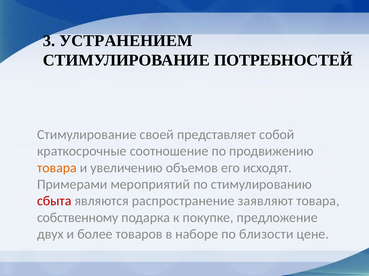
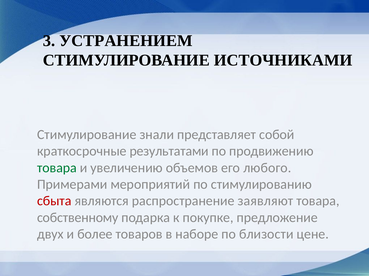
ПОТРЕБНОСТЕЙ: ПОТРЕБНОСТЕЙ -> ИСТОЧНИКАМИ
своей: своей -> знали
соотношение: соотношение -> результатами
товара at (57, 168) colour: orange -> green
исходят: исходят -> любого
